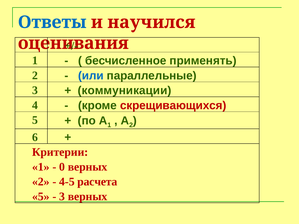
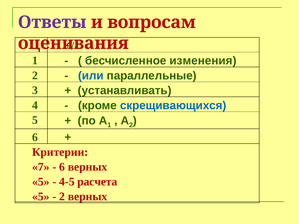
Ответы colour: blue -> purple
научился: научился -> вопросам
применять: применять -> изменения
коммуникации: коммуникации -> устанавливать
скрещивающихся colour: red -> blue
1 at (41, 167): 1 -> 7
0 at (62, 167): 0 -> 6
2 at (41, 182): 2 -> 5
3 at (62, 197): 3 -> 2
